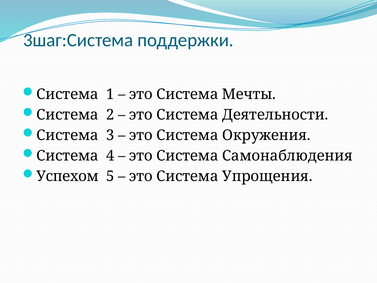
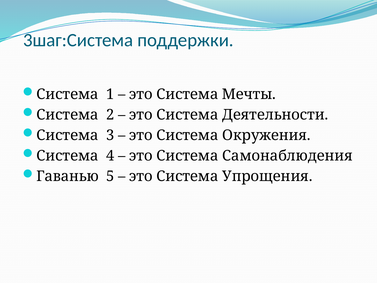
Успехом: Успехом -> Гаванью
